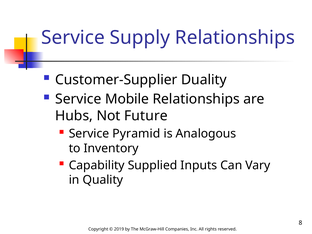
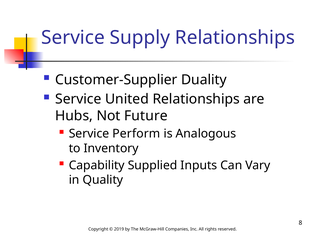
Mobile: Mobile -> United
Pyramid: Pyramid -> Perform
